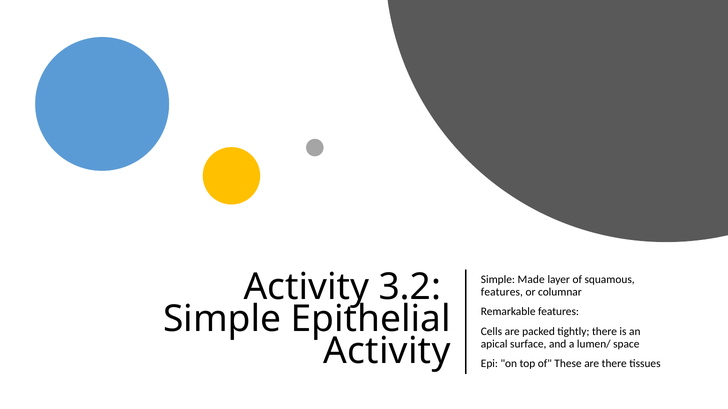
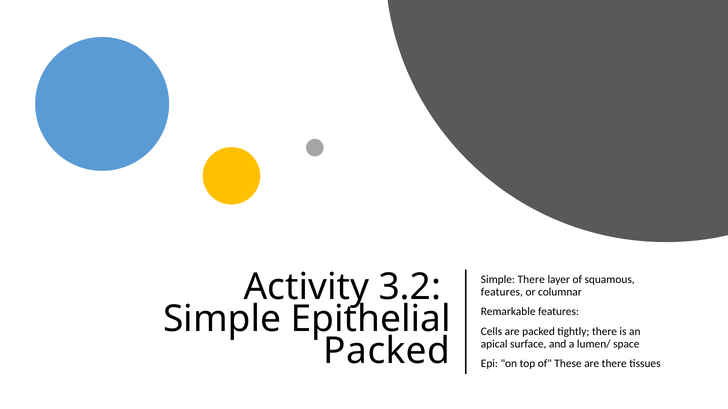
Simple Made: Made -> There
Activity at (387, 352): Activity -> Packed
